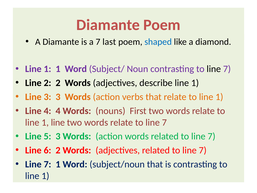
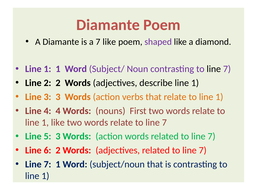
7 last: last -> like
shaped colour: blue -> purple
1 line: line -> like
